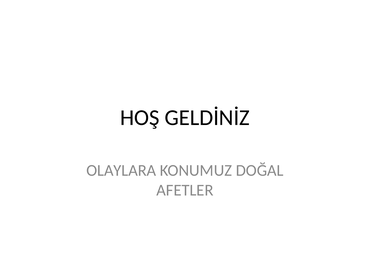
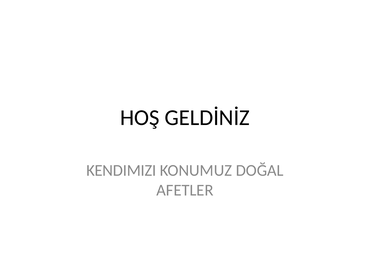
OLAYLARA: OLAYLARA -> KENDIMIZI
